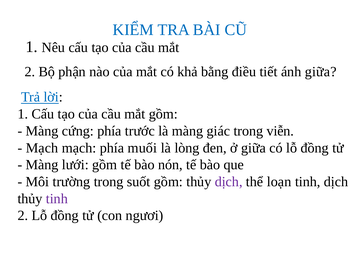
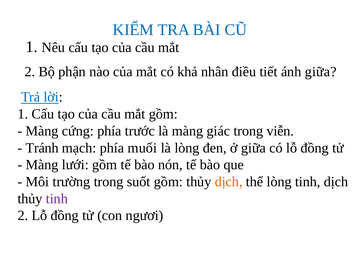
bằng: bằng -> nhân
Mạch at (42, 148): Mạch -> Tránh
dịch at (229, 181) colour: purple -> orange
thể loạn: loạn -> lòng
